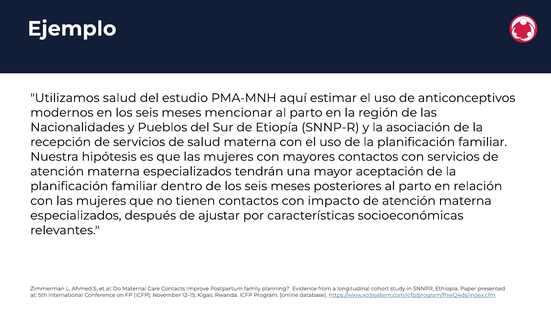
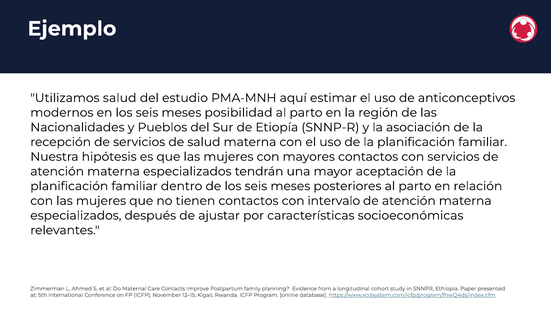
mencionar: mencionar -> posibilidad
impacto: impacto -> intervalo
